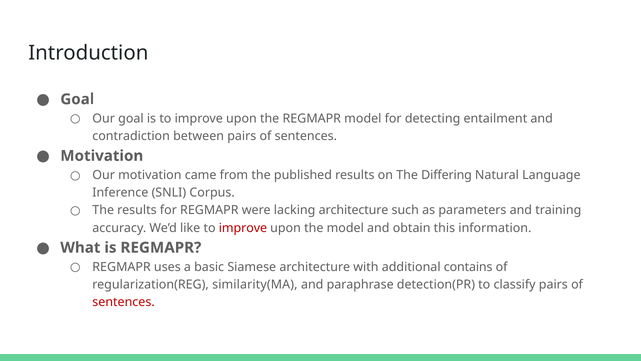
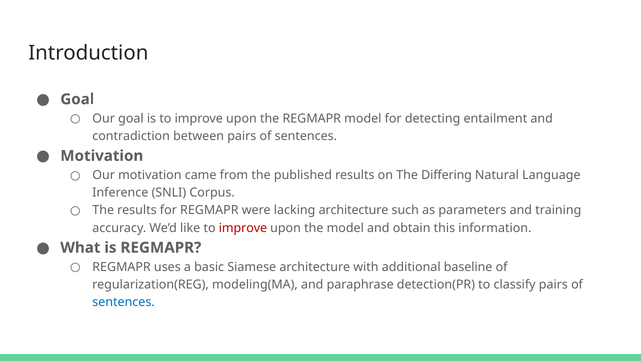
contains: contains -> baseline
similarity(MA: similarity(MA -> modeling(MA
sentences at (124, 302) colour: red -> blue
